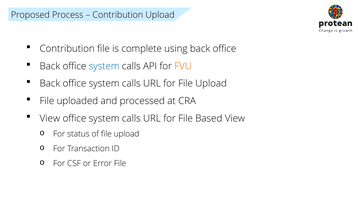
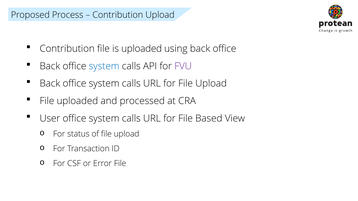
is complete: complete -> uploaded
FVU colour: orange -> purple
View at (50, 119): View -> User
